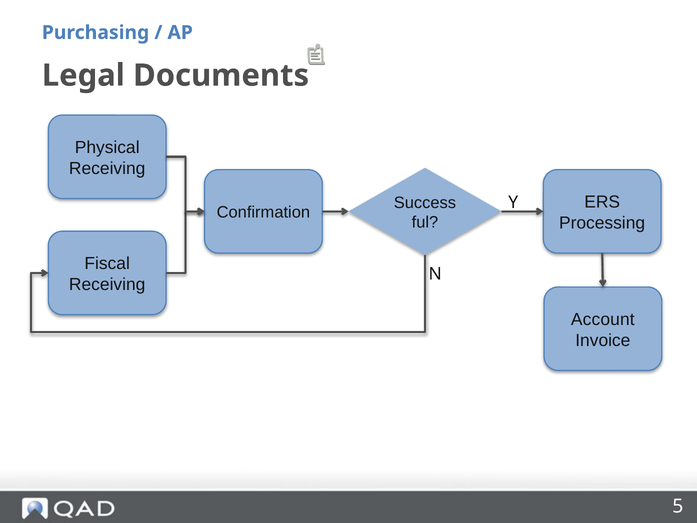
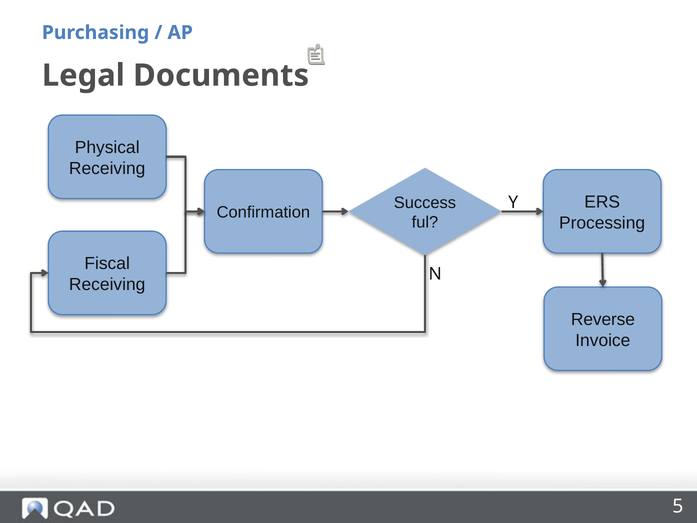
Account: Account -> Reverse
